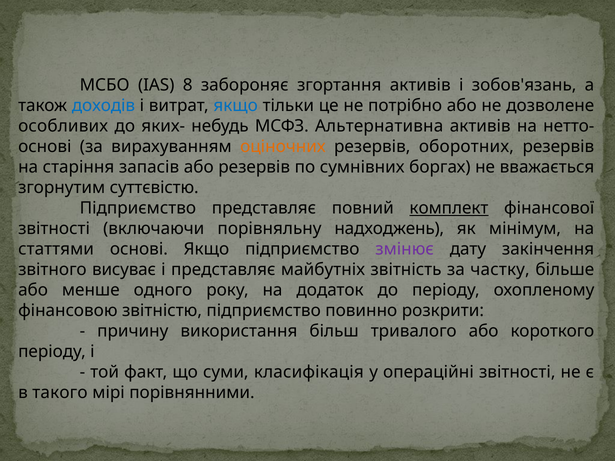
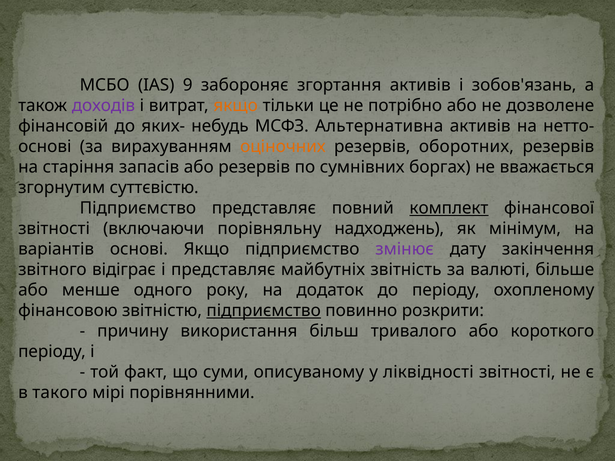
8: 8 -> 9
доходів colour: blue -> purple
якщо at (236, 106) colour: blue -> orange
особливих: особливих -> фінансовій
статтями: статтями -> варіантів
висуває: висуває -> відіграє
частку: частку -> валюті
підприємство at (264, 311) underline: none -> present
класифікація: класифікація -> описуваному
операційні: операційні -> ліквідності
